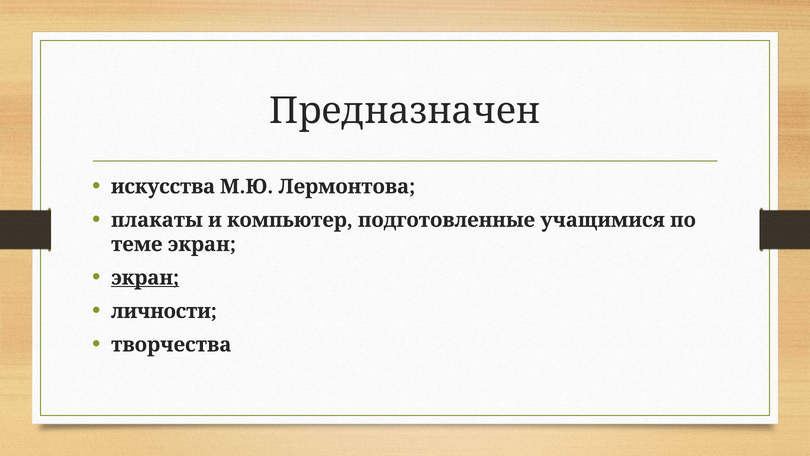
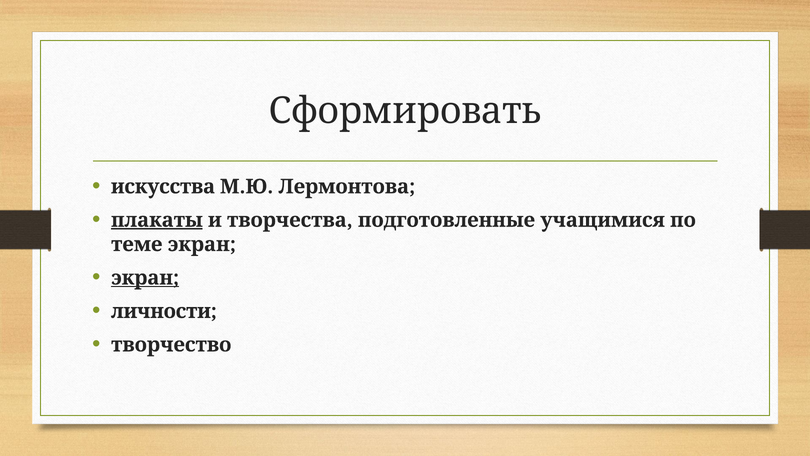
Предназначен: Предназначен -> Сформировать
плакаты underline: none -> present
компьютер: компьютер -> творчества
творчества: творчества -> творчество
